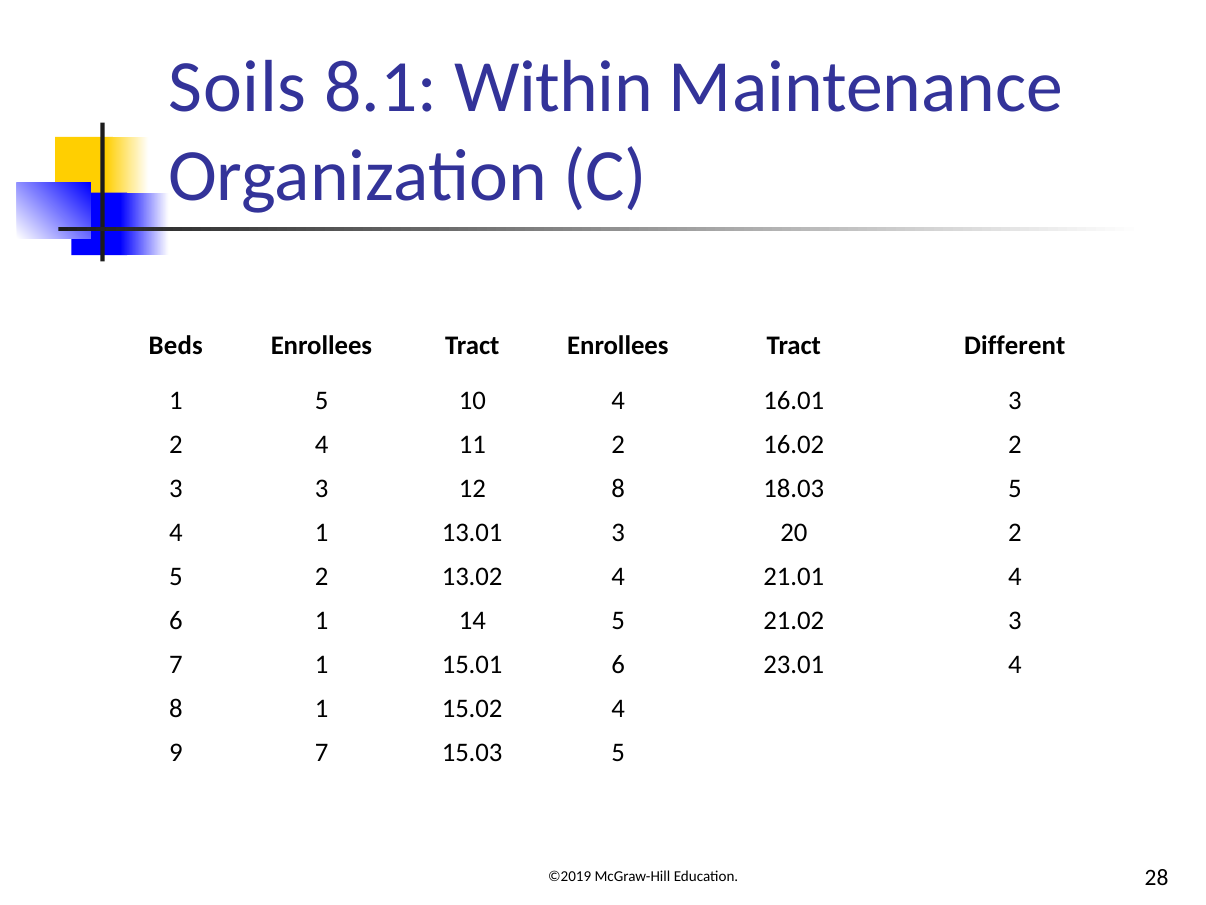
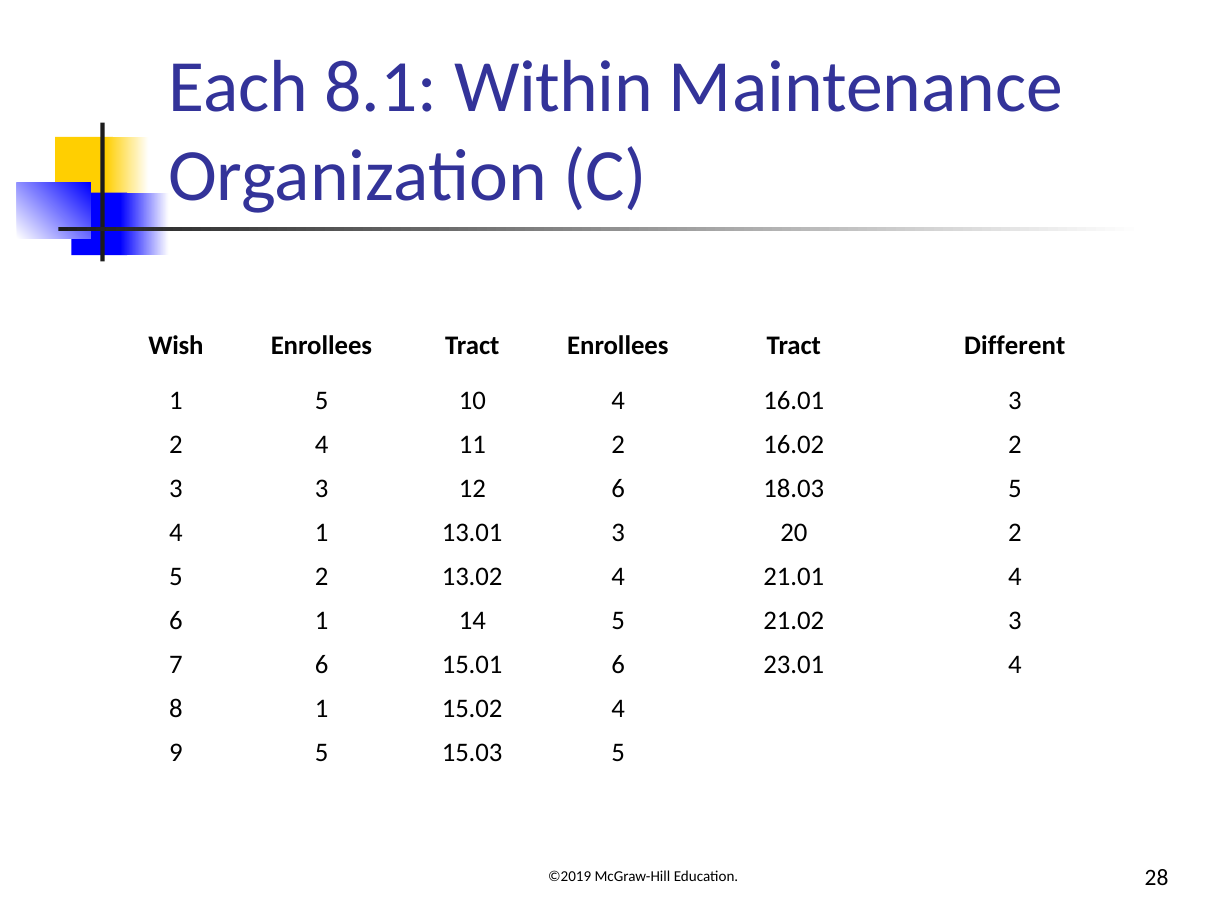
Soils: Soils -> Each
Beds: Beds -> Wish
12 8: 8 -> 6
7 1: 1 -> 6
9 7: 7 -> 5
